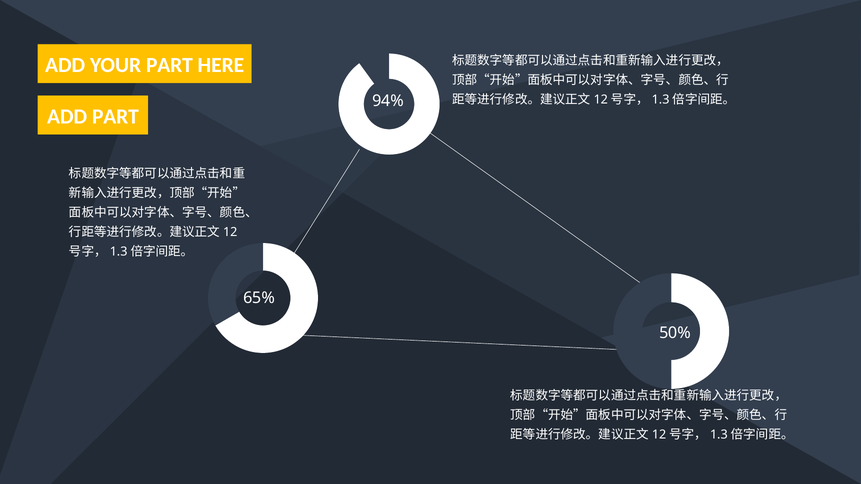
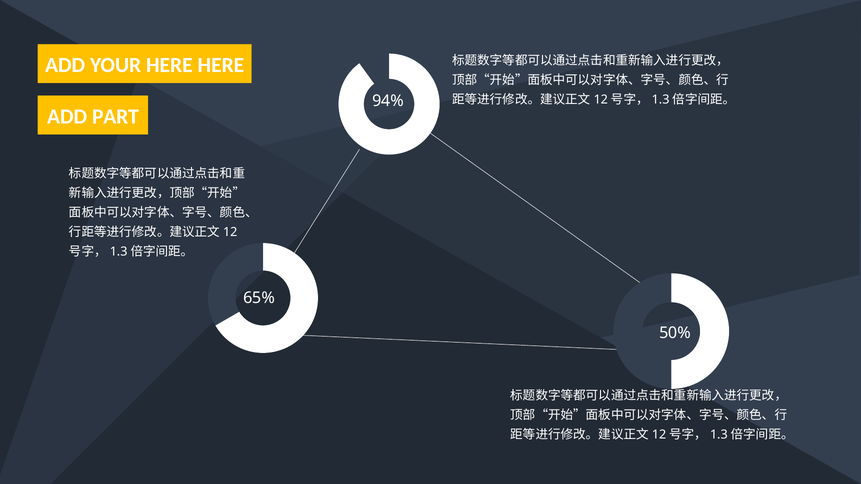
YOUR PART: PART -> HERE
